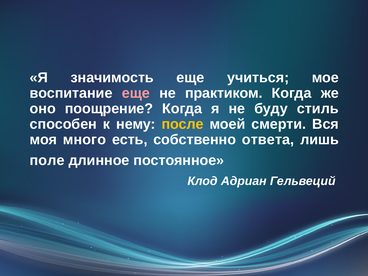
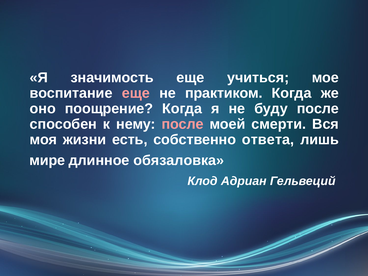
буду стиль: стиль -> после
после at (183, 124) colour: yellow -> pink
много: много -> жизни
поле: поле -> мире
постоянное: постоянное -> обязаловка
